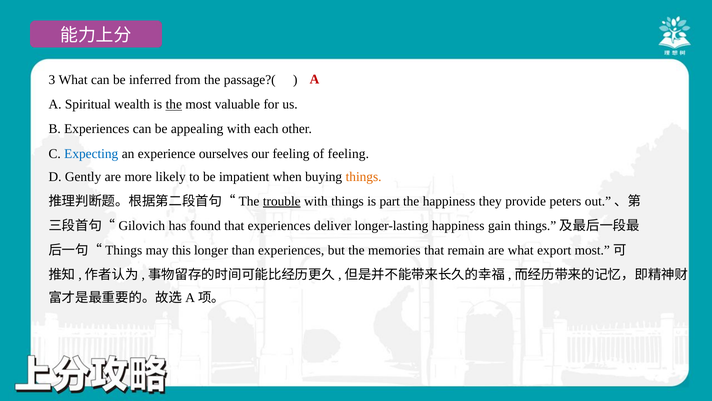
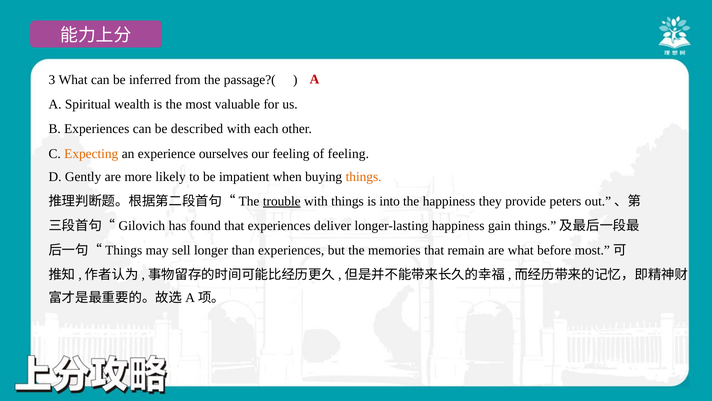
the at (174, 104) underline: present -> none
appealing: appealing -> described
Expecting colour: blue -> orange
part: part -> into
this: this -> sell
export: export -> before
